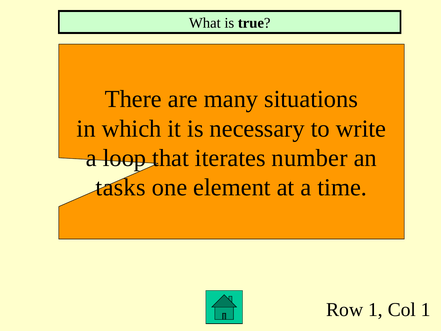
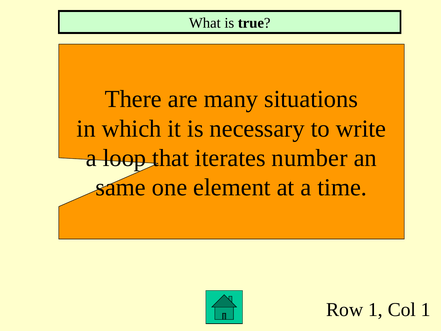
tasks: tasks -> same
